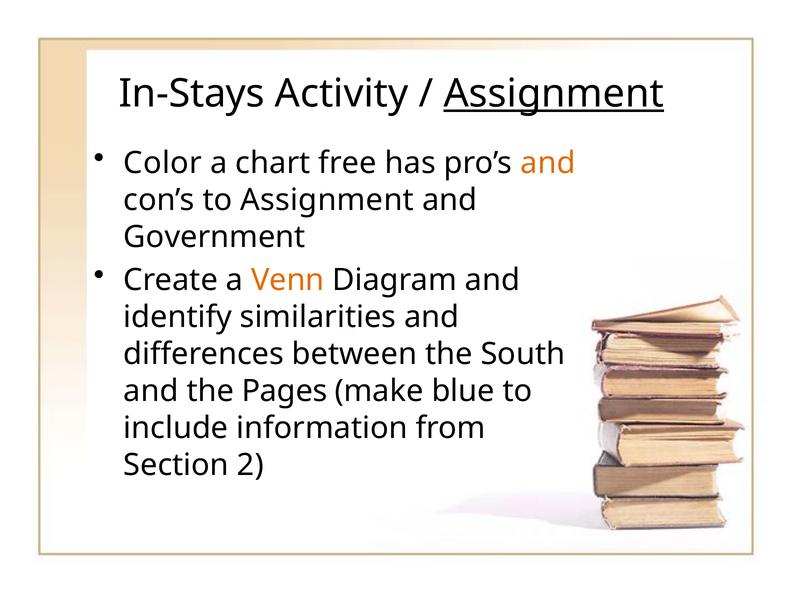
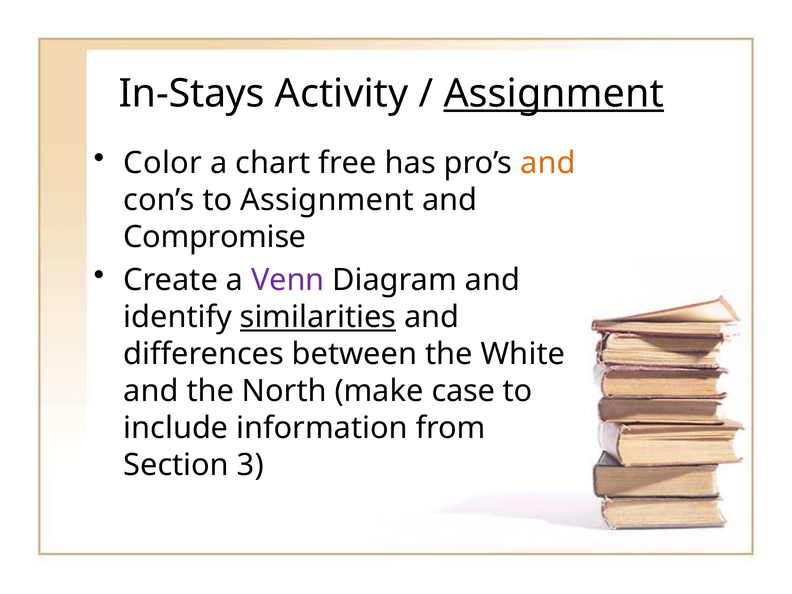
Government: Government -> Compromise
Venn colour: orange -> purple
similarities underline: none -> present
South: South -> White
Pages: Pages -> North
blue: blue -> case
2: 2 -> 3
